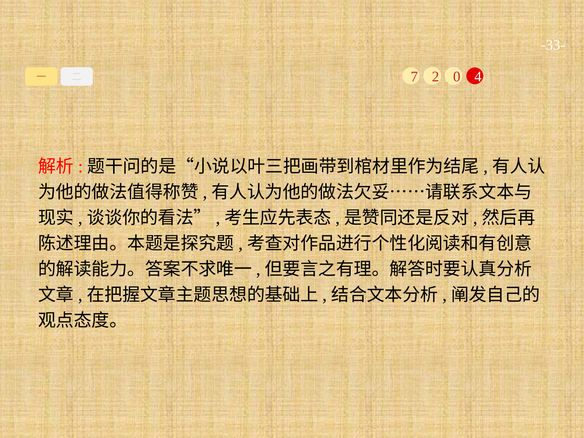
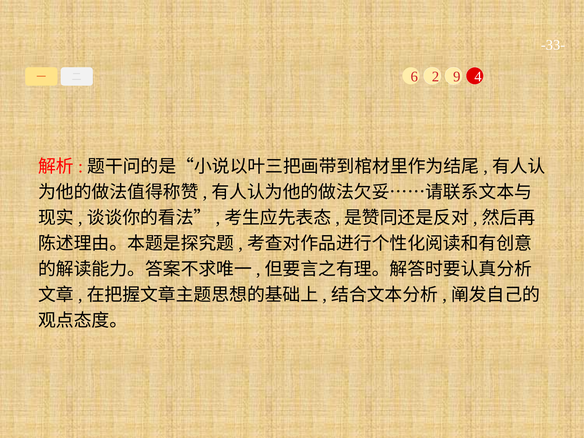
7: 7 -> 6
0: 0 -> 9
